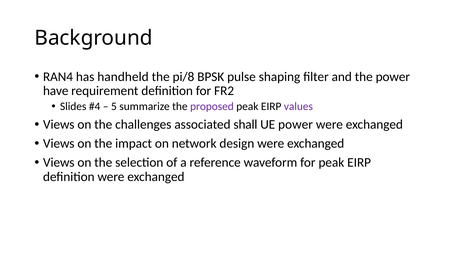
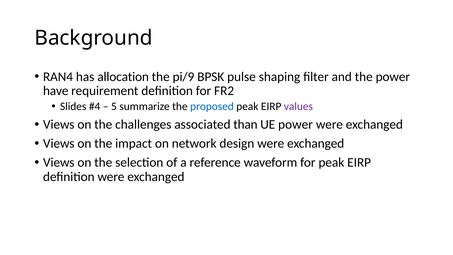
handheld: handheld -> allocation
pi/8: pi/8 -> pi/9
proposed colour: purple -> blue
shall: shall -> than
